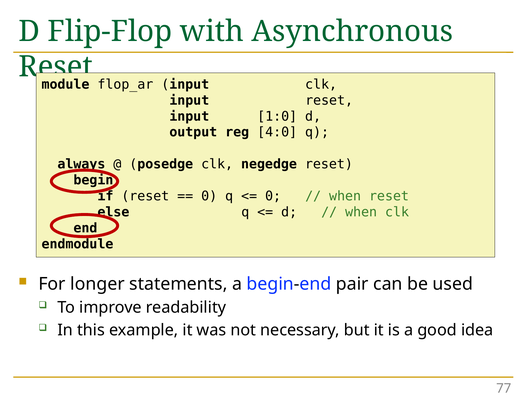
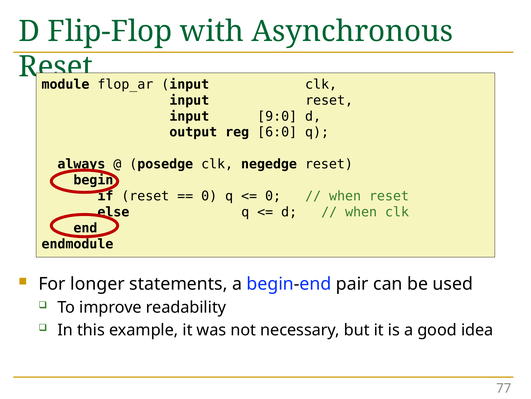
1:0: 1:0 -> 9:0
4:0: 4:0 -> 6:0
